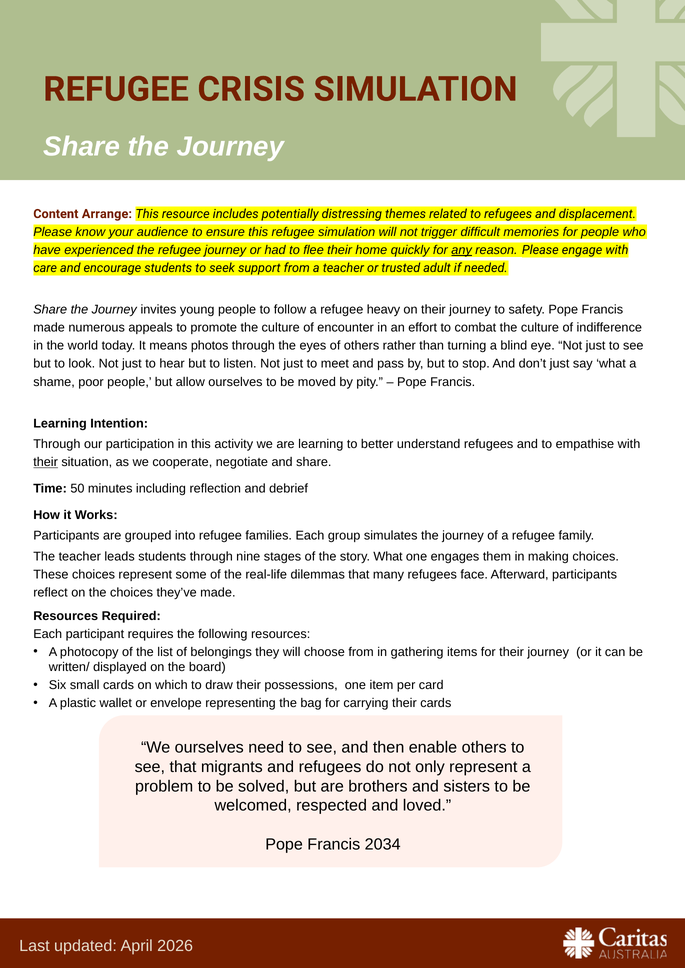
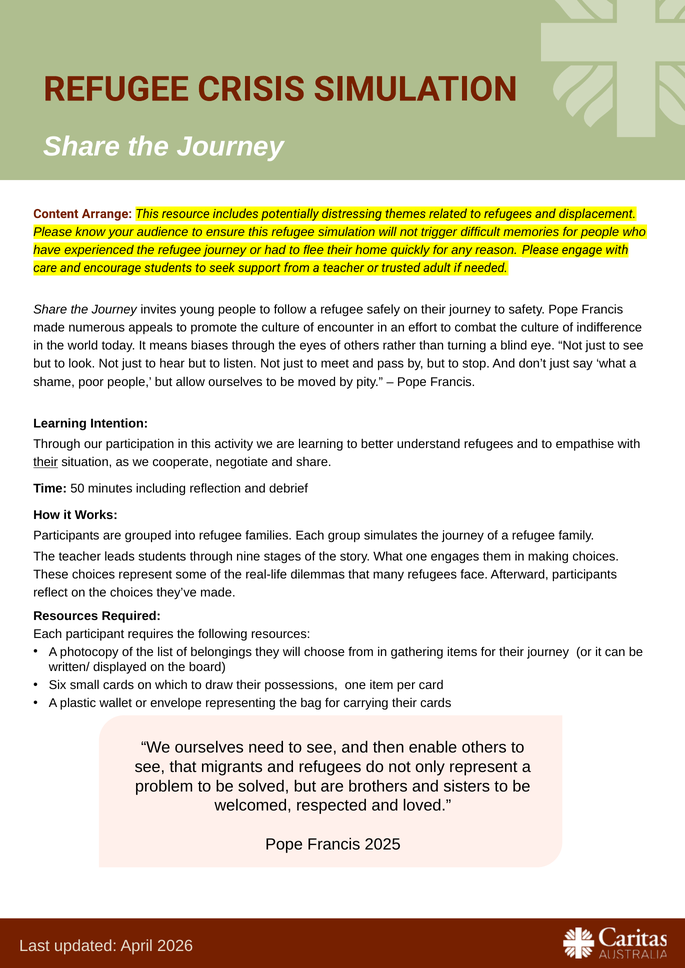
any underline: present -> none
heavy: heavy -> safely
photos: photos -> biases
2034: 2034 -> 2025
